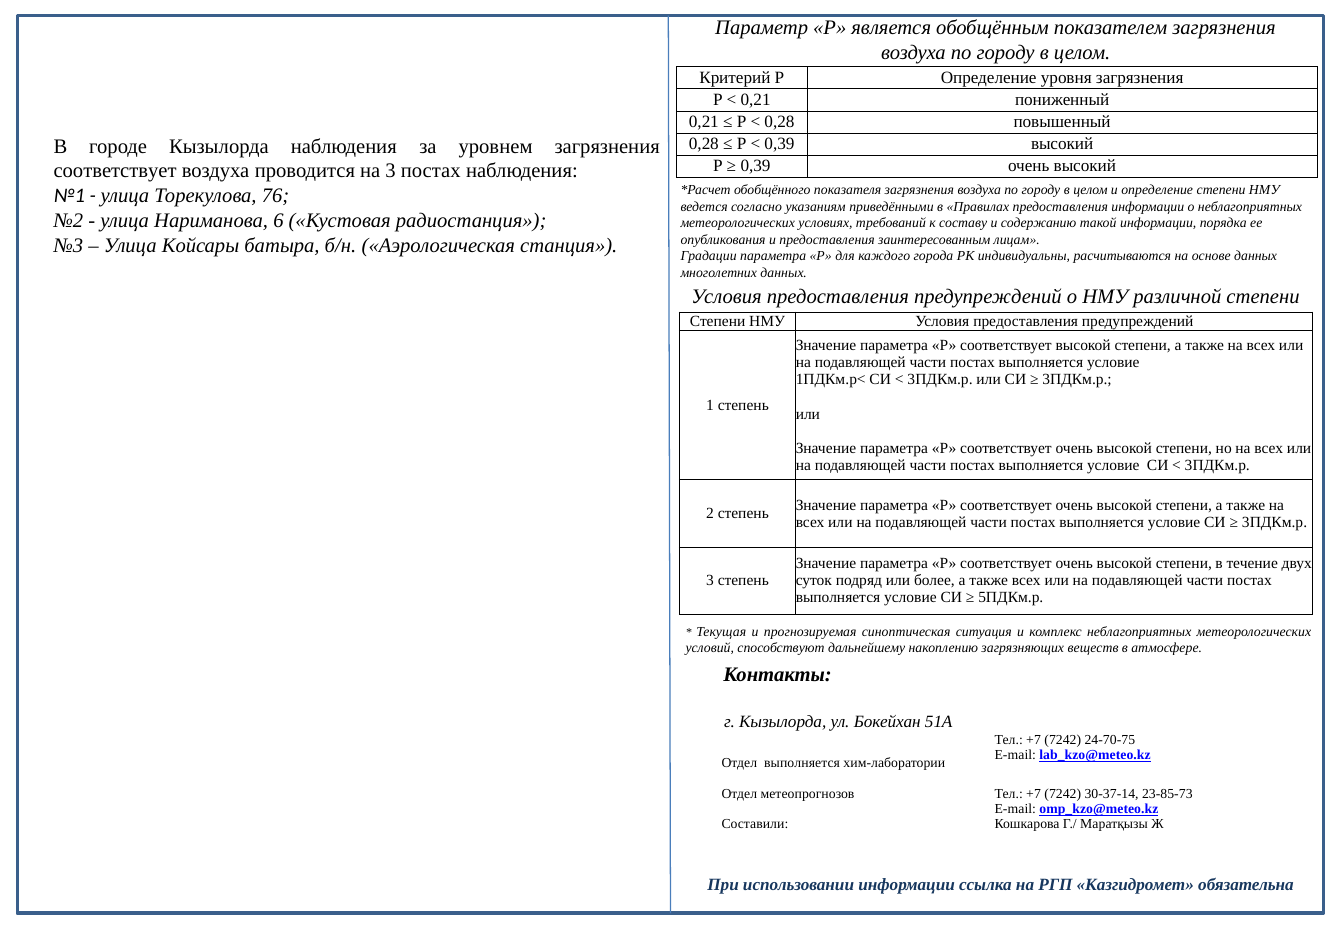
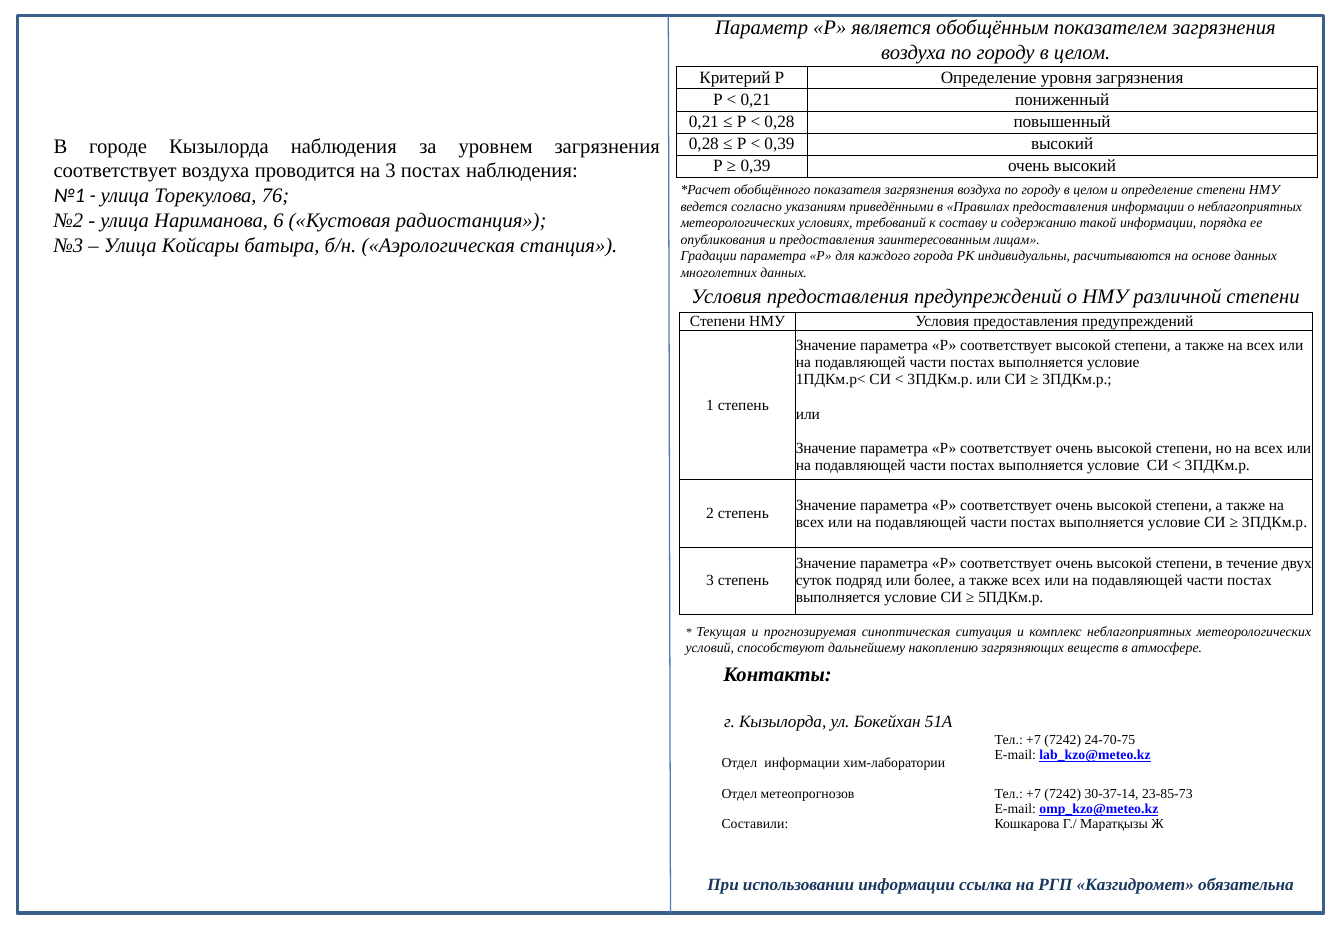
Отдел выполняется: выполняется -> информации
